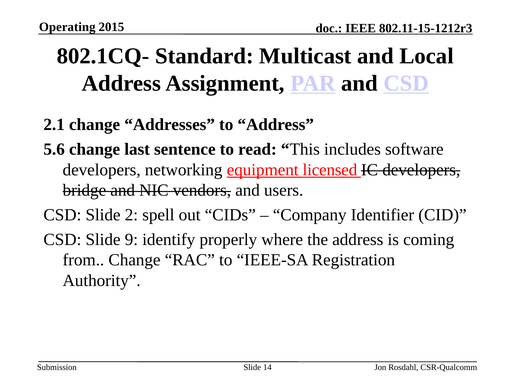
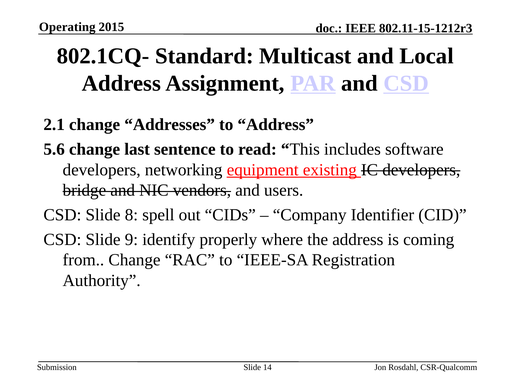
licensed: licensed -> existing
2: 2 -> 8
